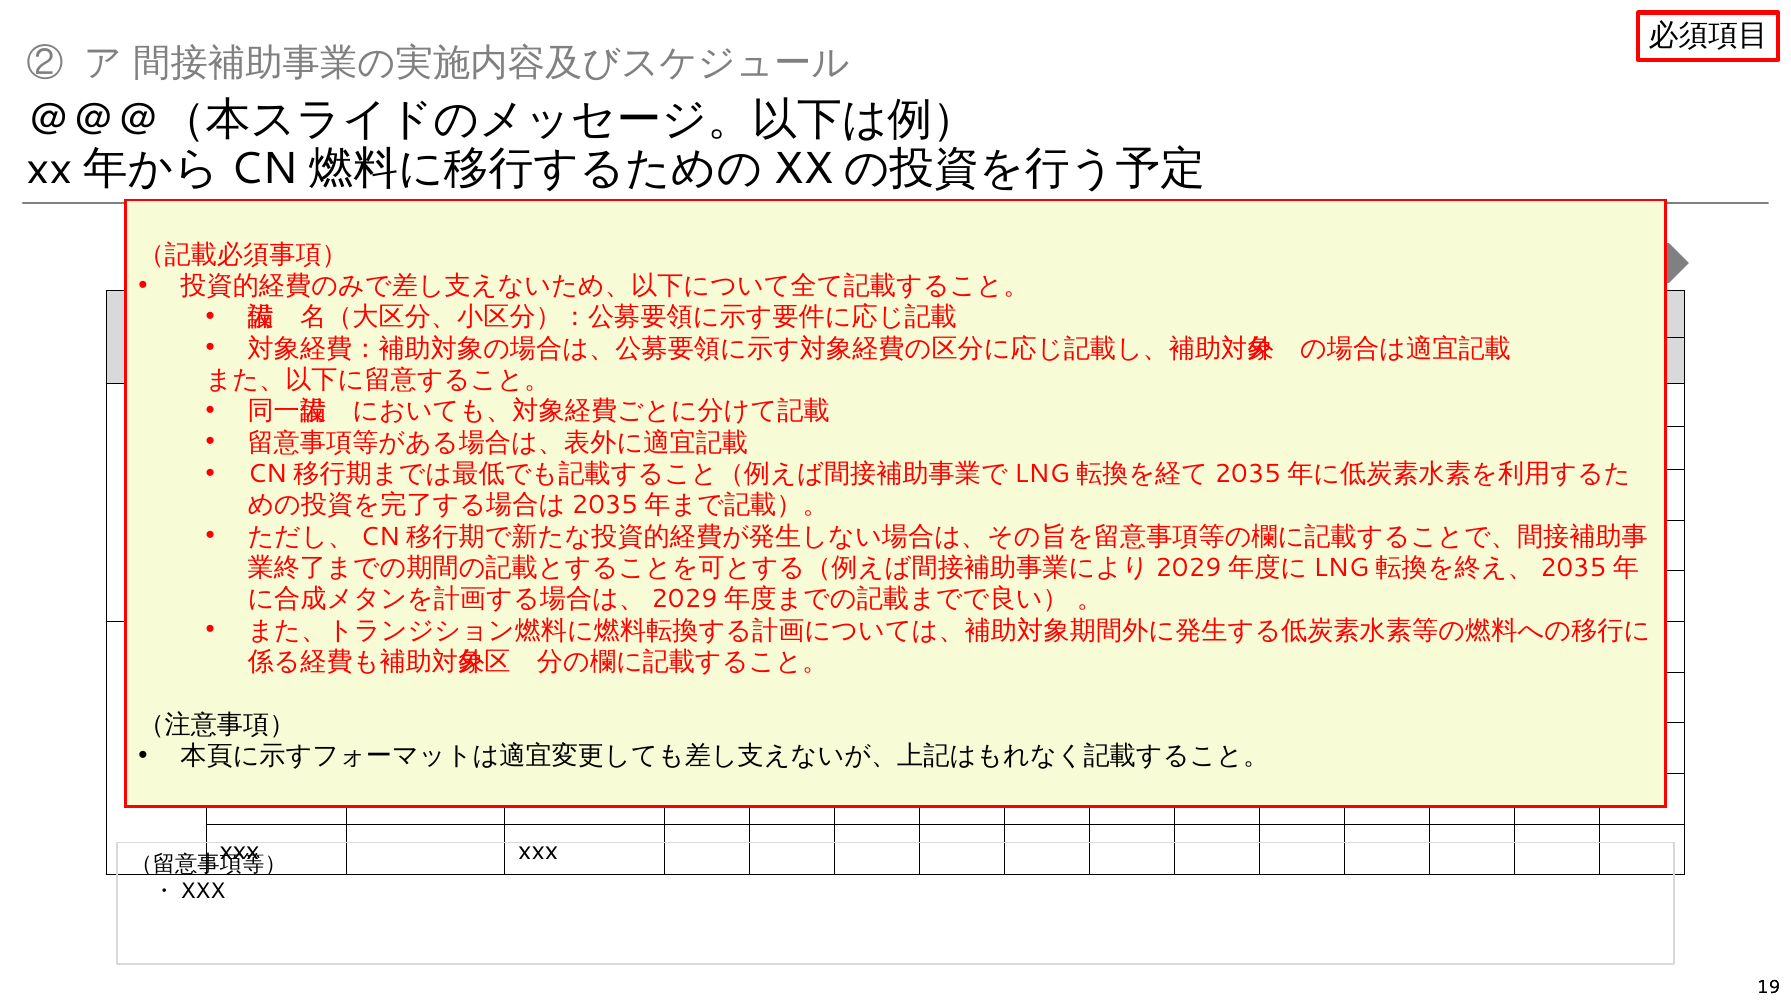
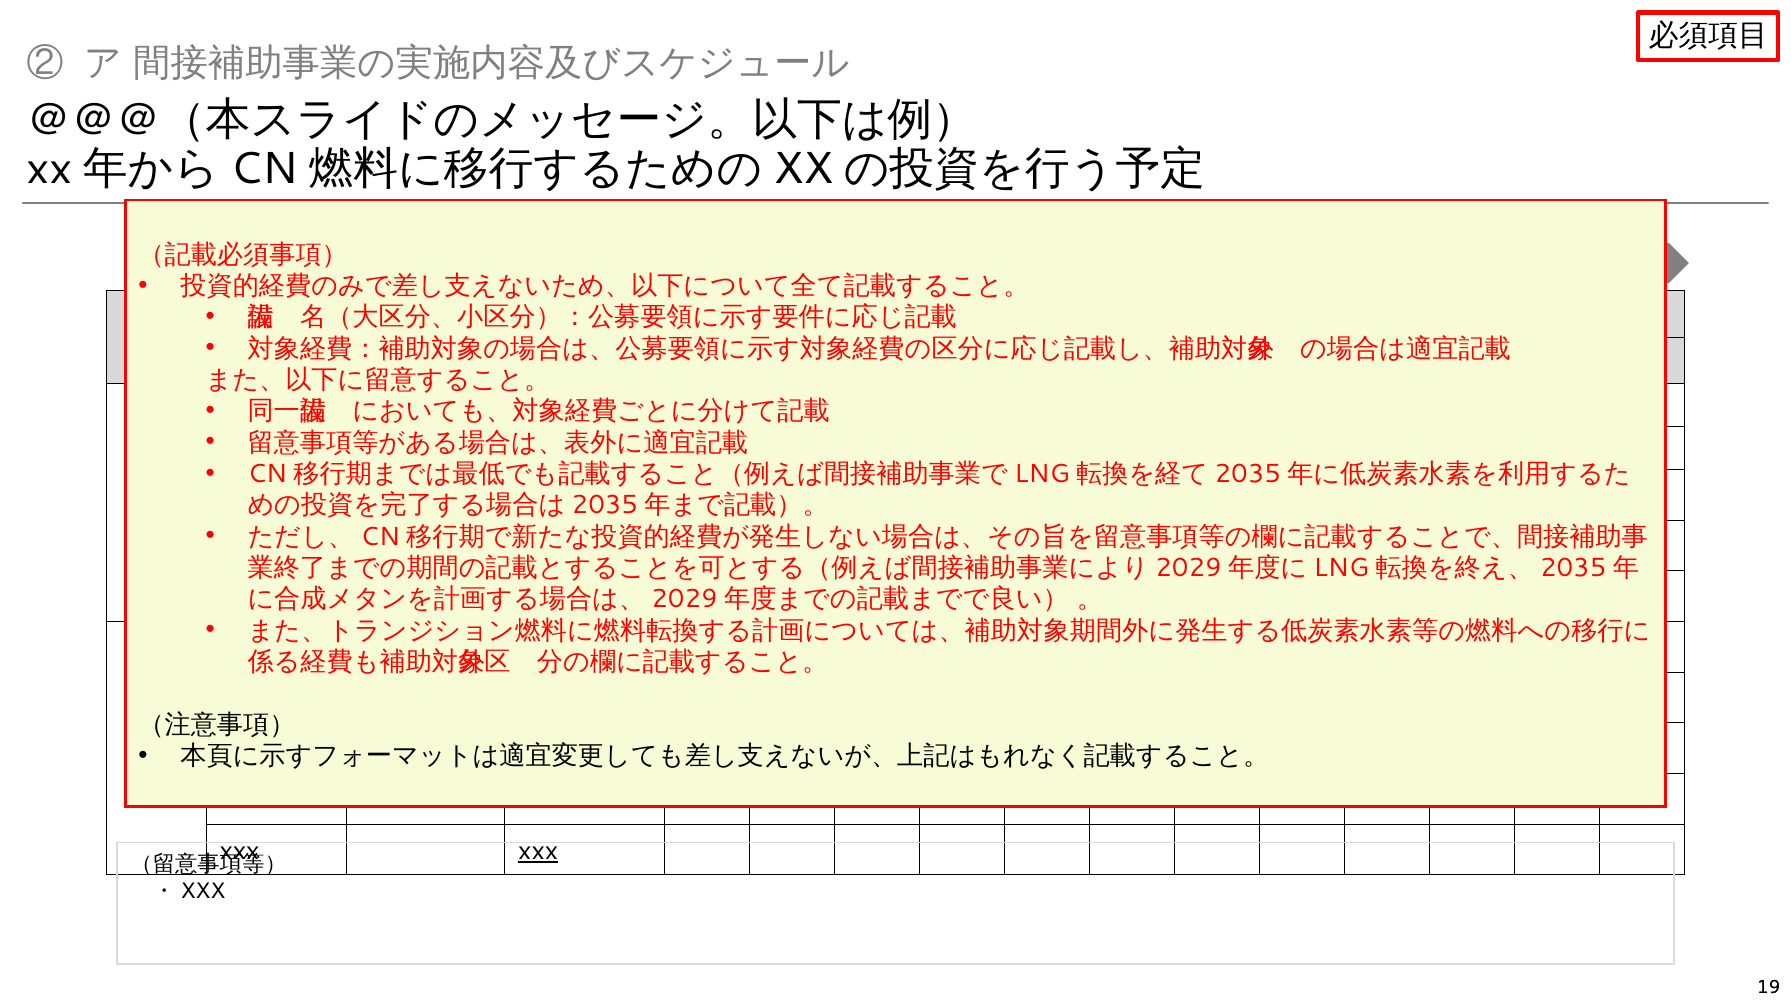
xxx at (538, 851) underline: none -> present
